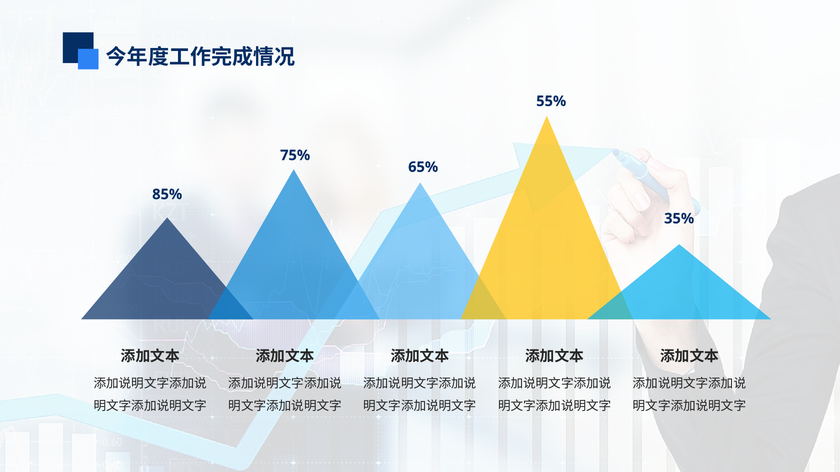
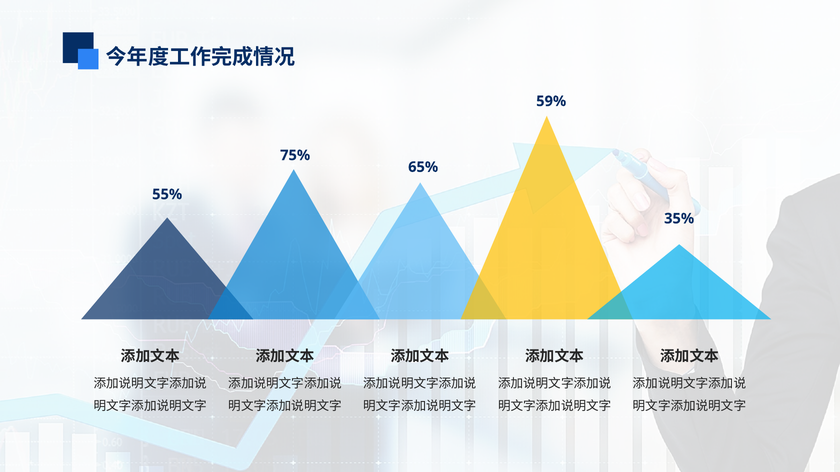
55%: 55% -> 59%
85%: 85% -> 55%
